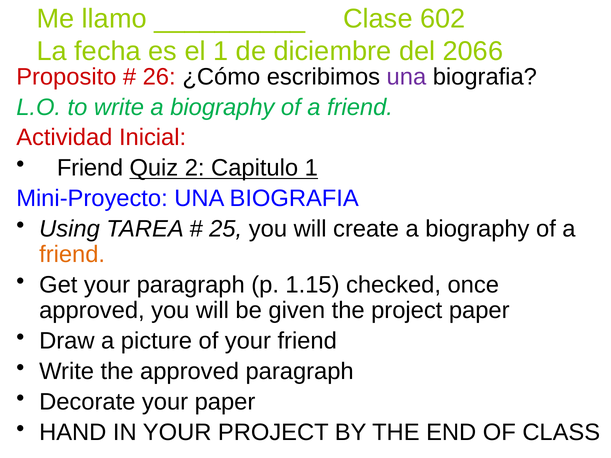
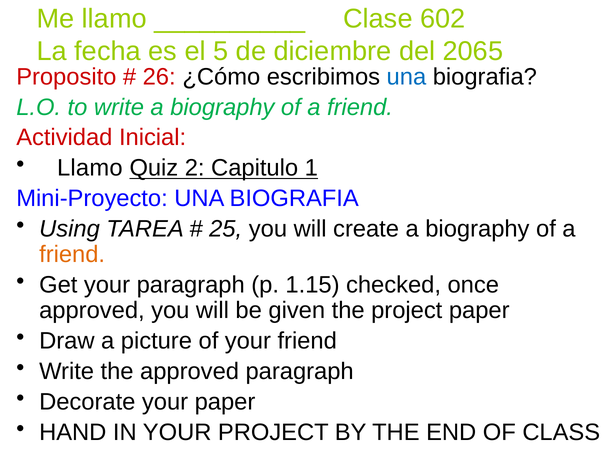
el 1: 1 -> 5
2066: 2066 -> 2065
una at (406, 77) colour: purple -> blue
Friend at (90, 168): Friend -> Llamo
